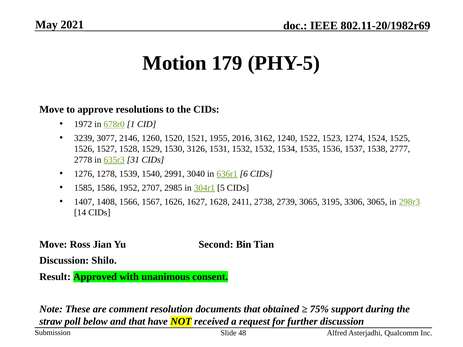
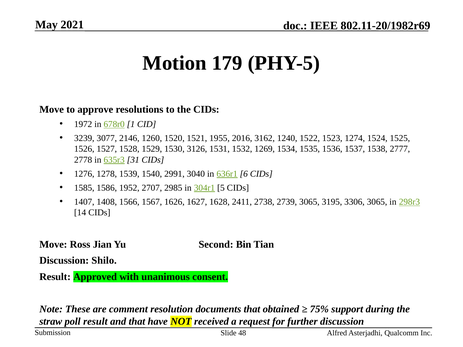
1532 1532: 1532 -> 1269
poll below: below -> result
